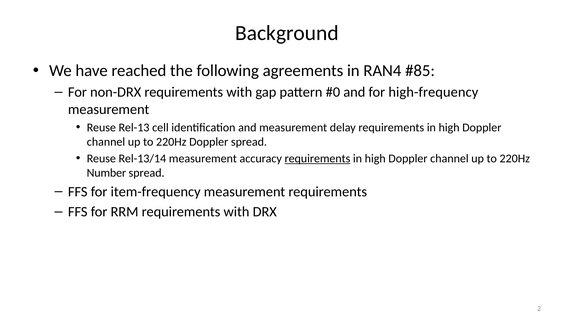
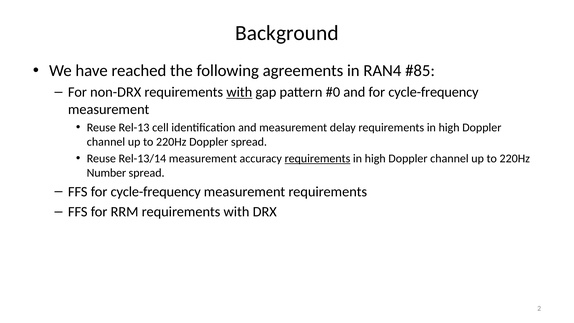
with at (239, 92) underline: none -> present
and for high-frequency: high-frequency -> cycle-frequency
FFS for item-frequency: item-frequency -> cycle-frequency
